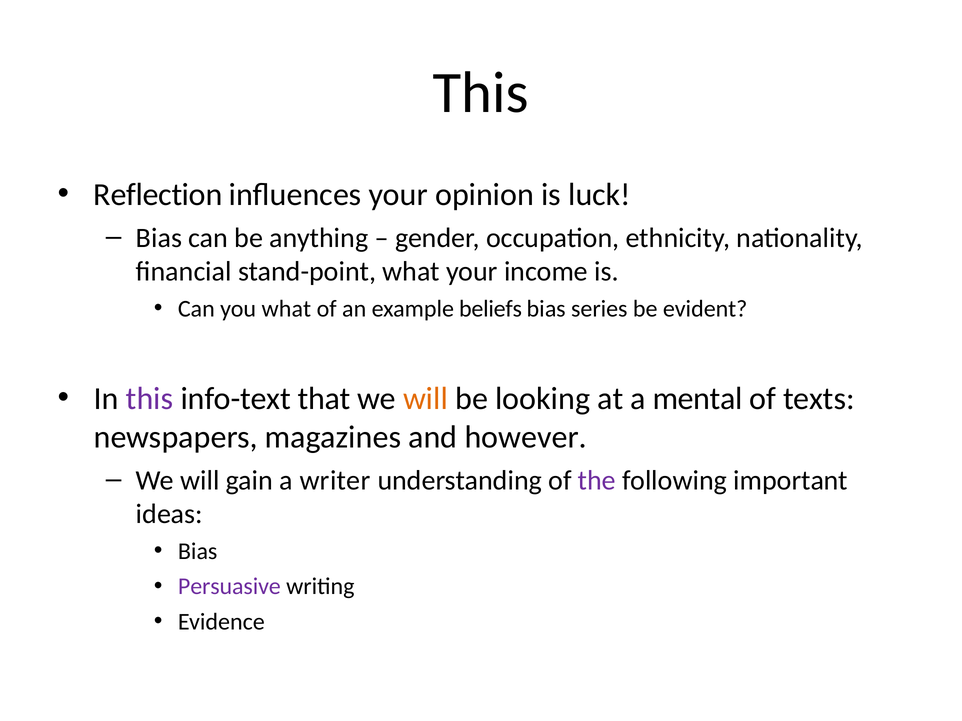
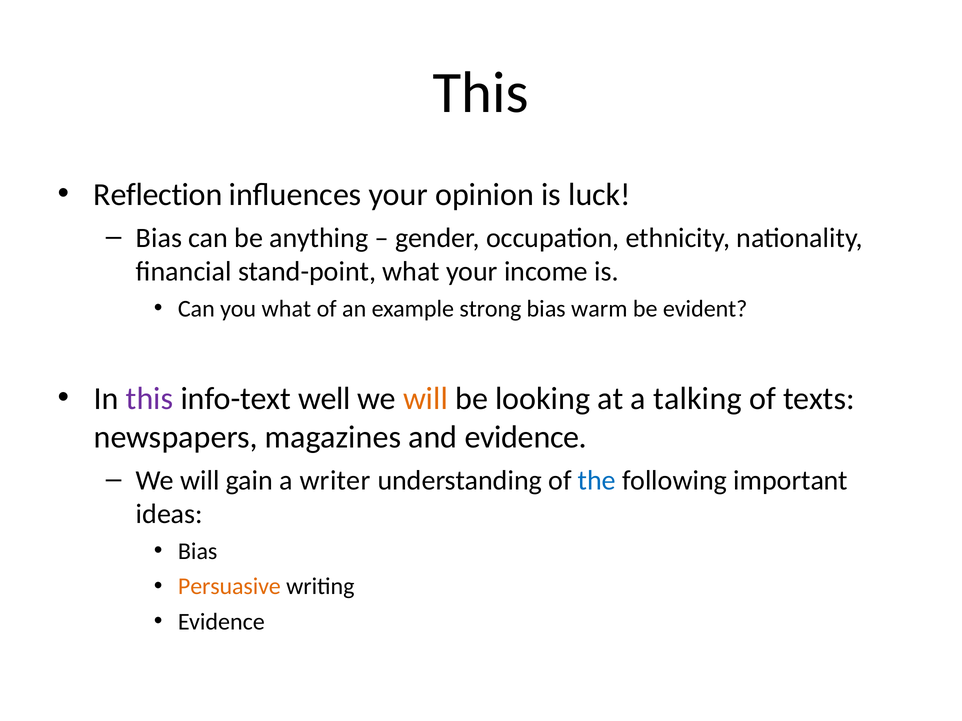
beliefs: beliefs -> strong
series: series -> warm
that: that -> well
mental: mental -> talking
and however: however -> evidence
the colour: purple -> blue
Persuasive colour: purple -> orange
